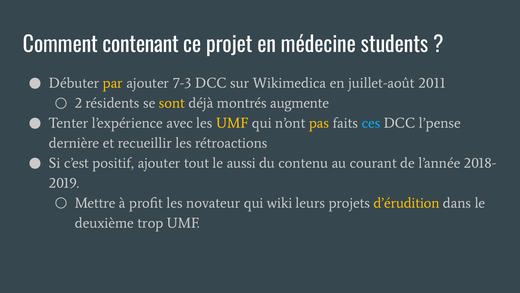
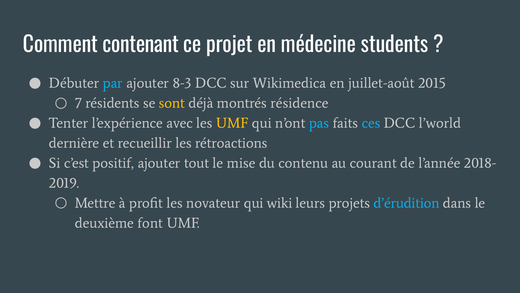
par colour: yellow -> light blue
7-3: 7-3 -> 8-3
2011: 2011 -> 2015
2: 2 -> 7
augmente: augmente -> résidence
pas colour: yellow -> light blue
l’pense: l’pense -> l’world
aussi: aussi -> mise
d’érudition colour: yellow -> light blue
trop: trop -> font
